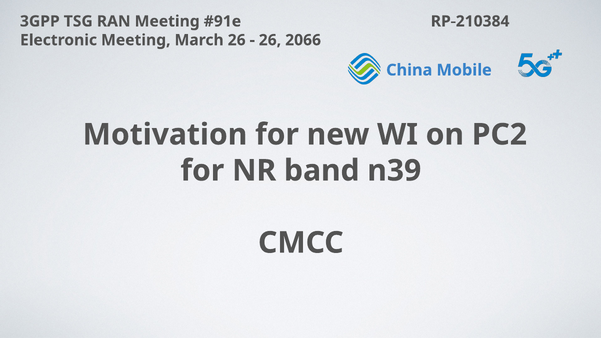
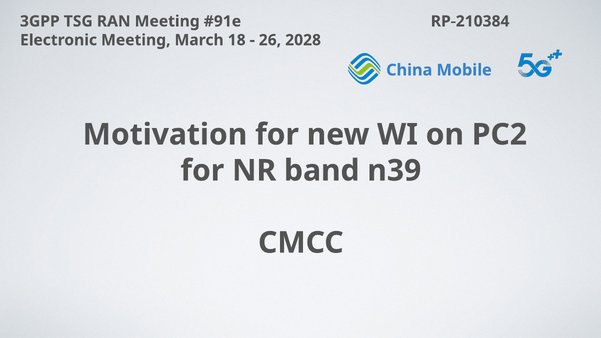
March 26: 26 -> 18
2066: 2066 -> 2028
